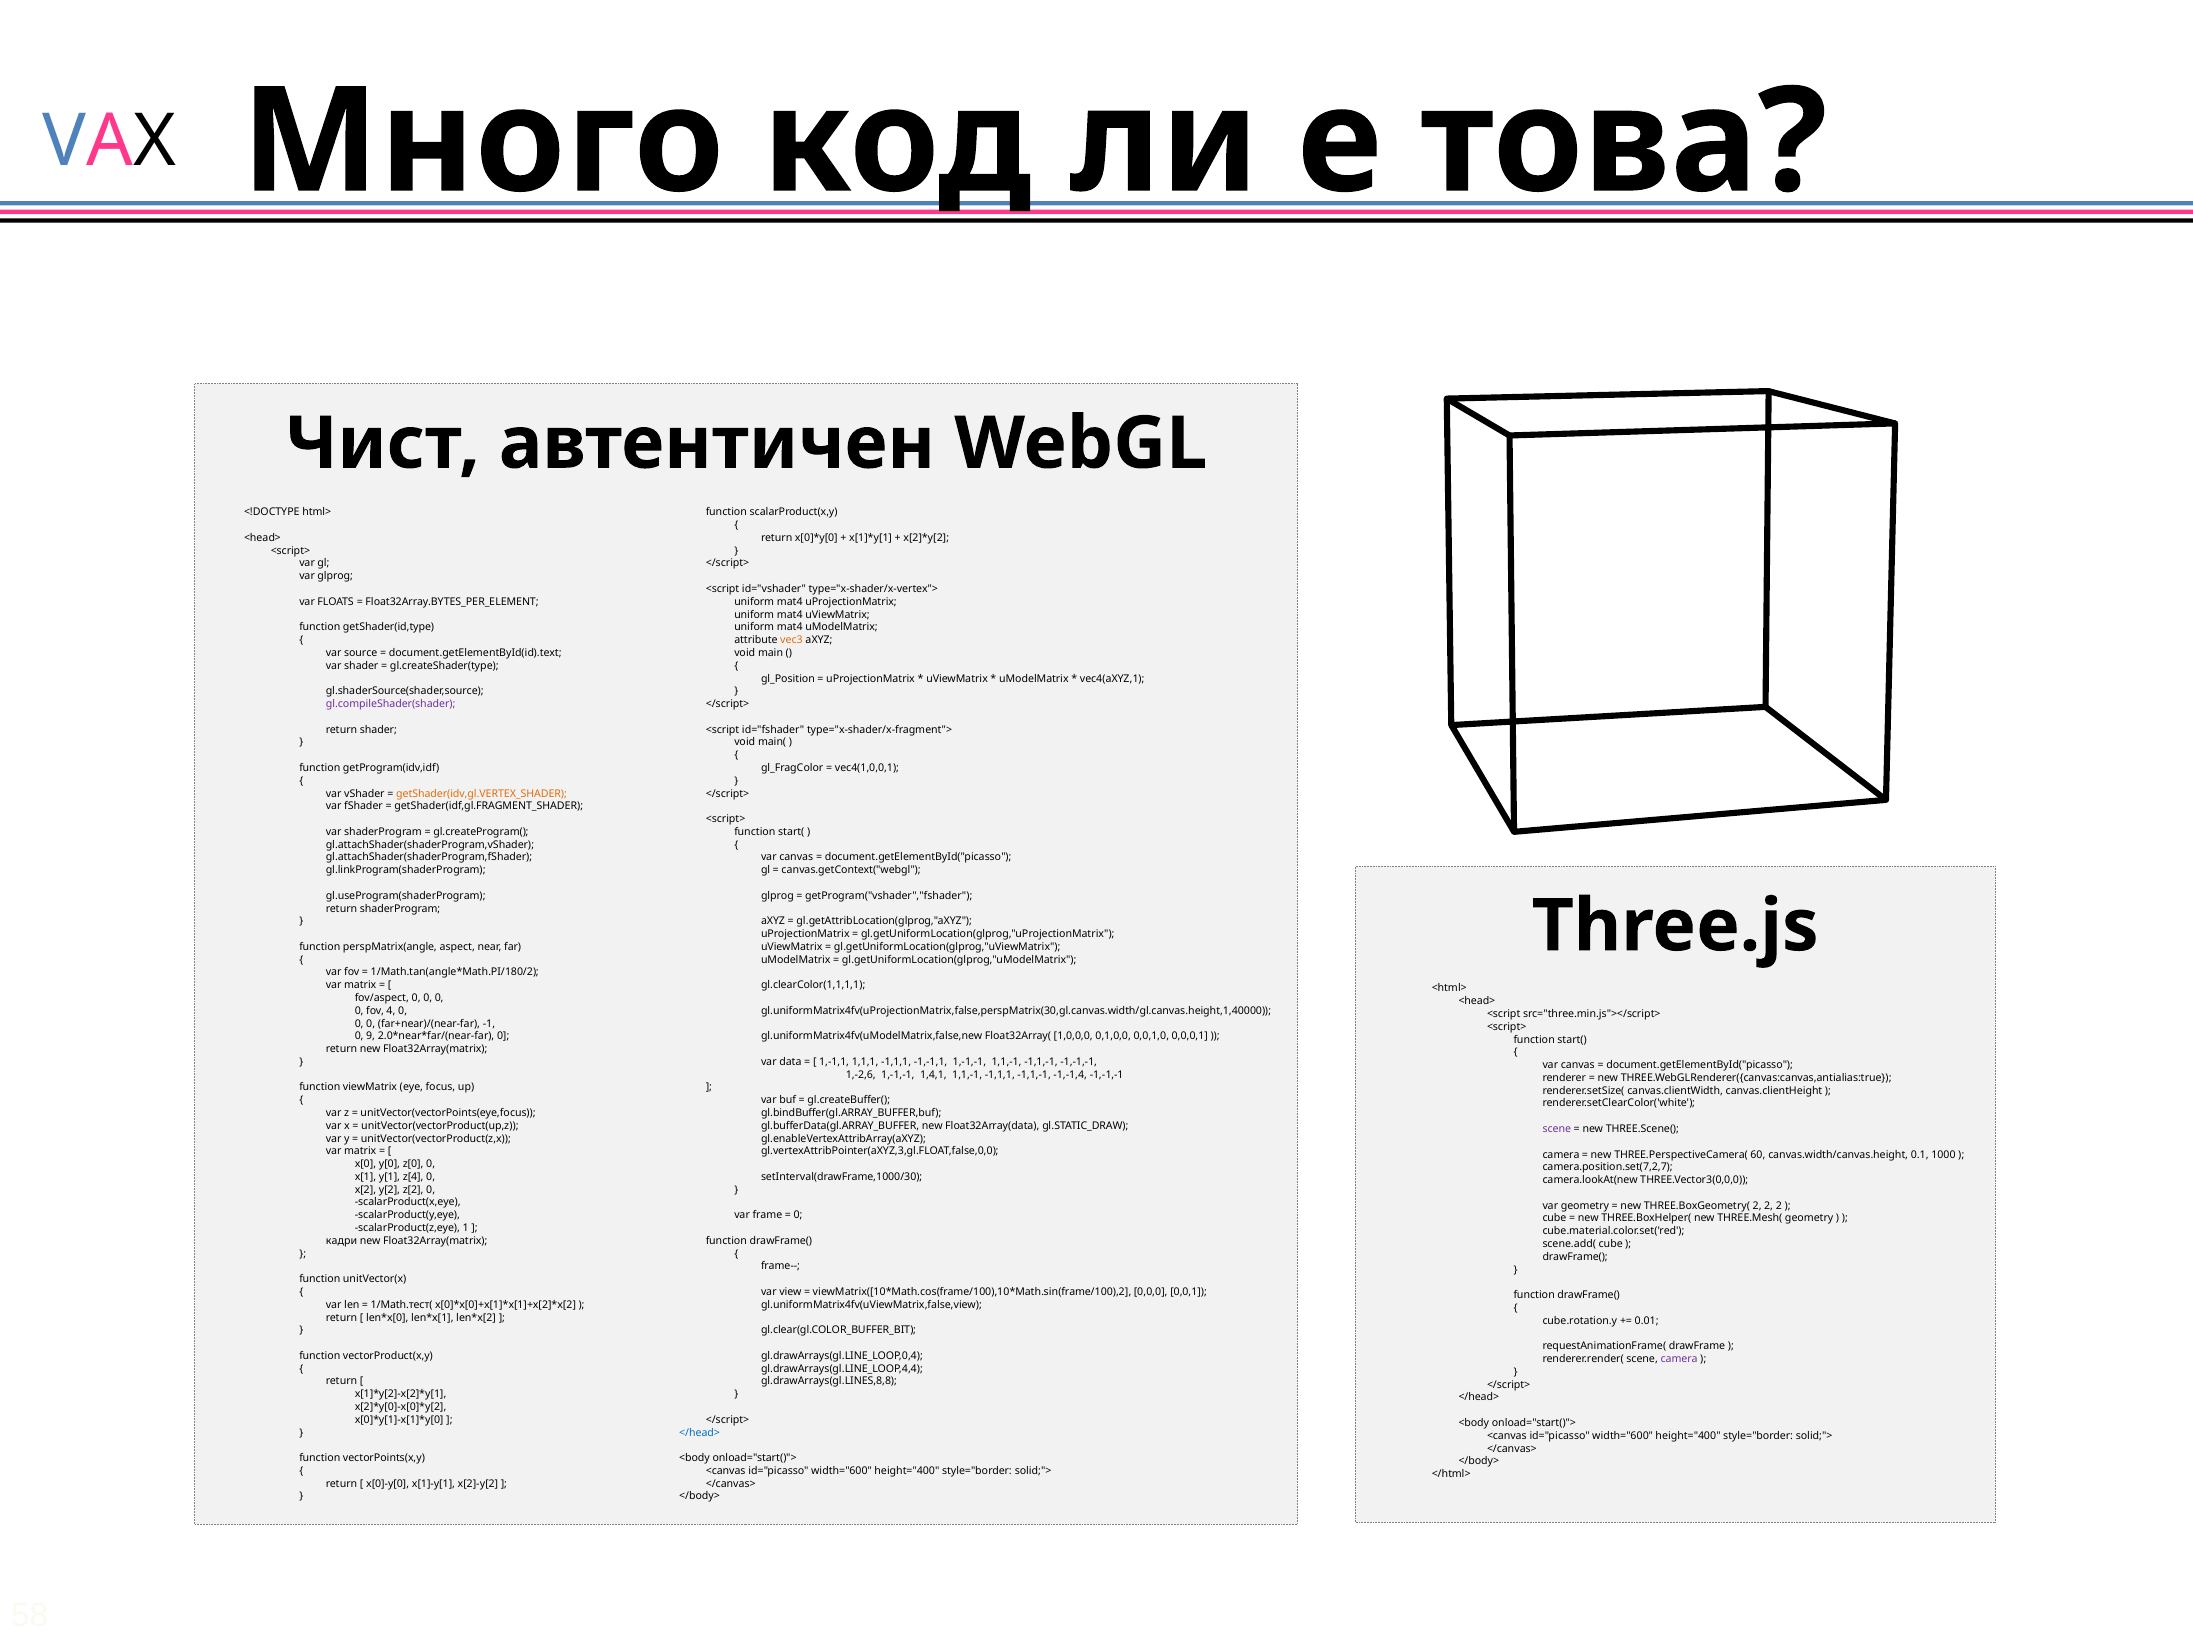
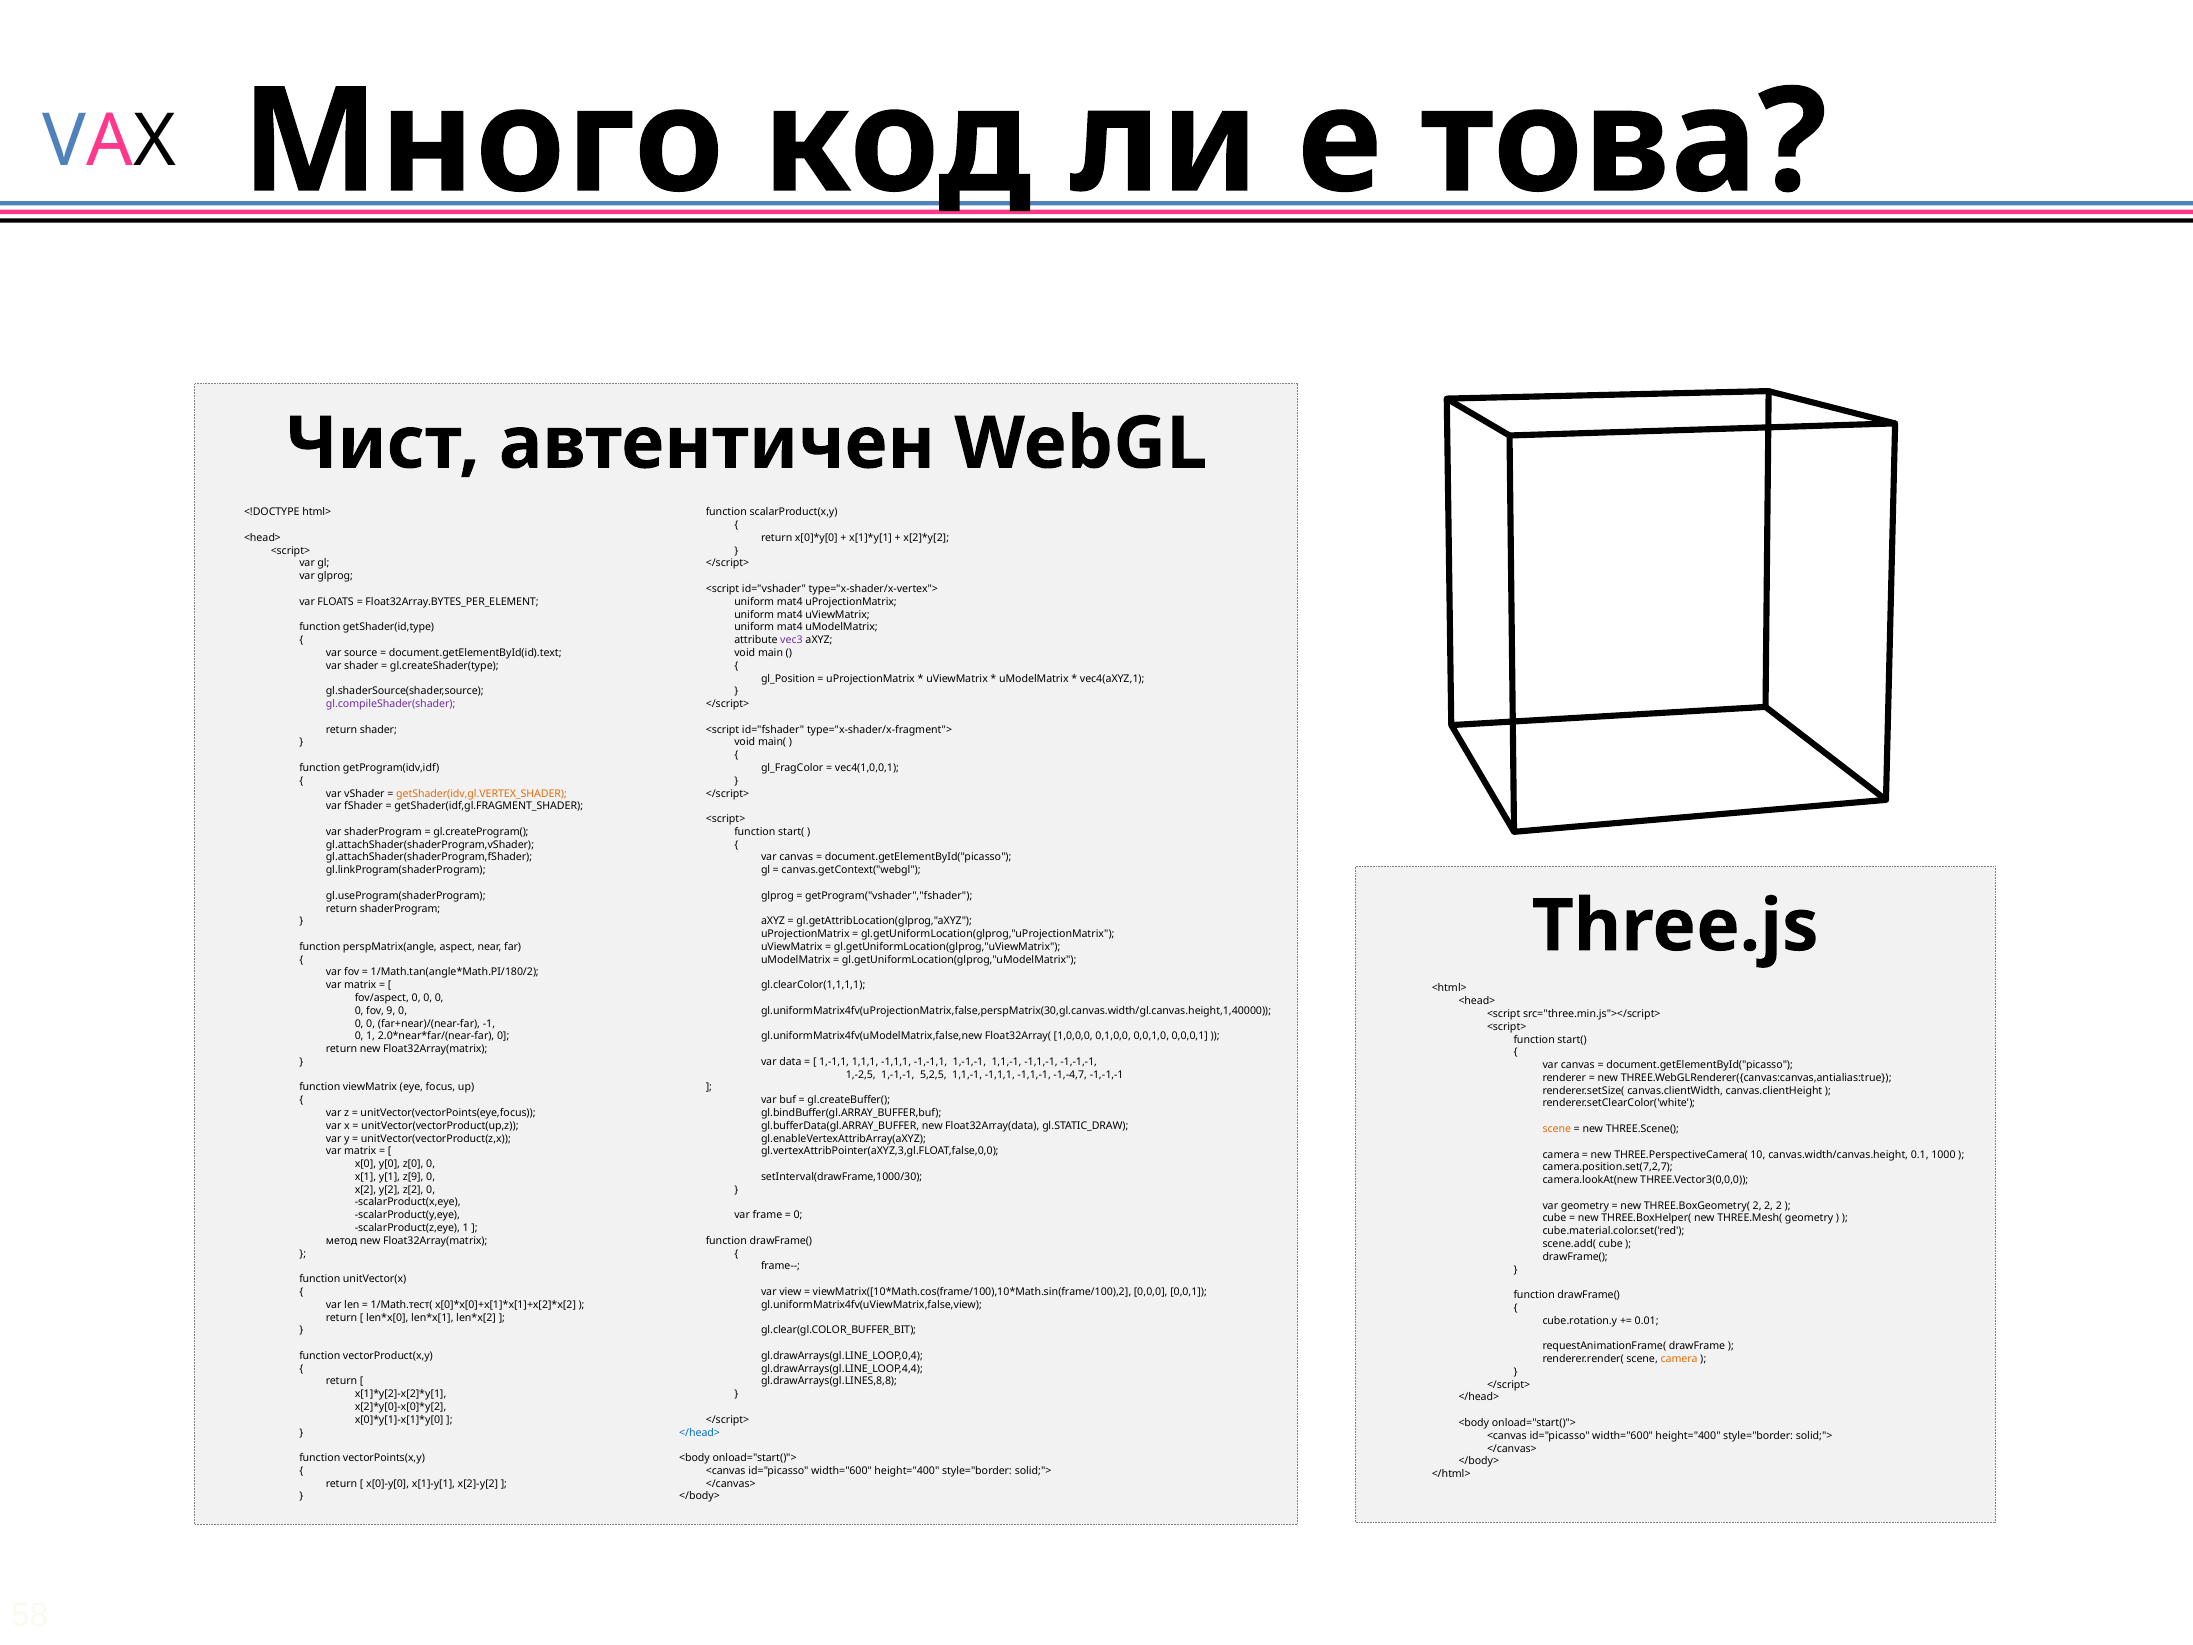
vec3 colour: orange -> purple
4: 4 -> 9
0 9: 9 -> 1
1,-2,6: 1,-2,6 -> 1,-2,5
1,4,1: 1,4,1 -> 5,2,5
-1,-1,4: -1,-1,4 -> -1,-4,7
scene at (1557, 1129) colour: purple -> orange
60: 60 -> 10
z[4: z[4 -> z[9
кадри: кадри -> метод
camera at (1679, 1359) colour: purple -> orange
